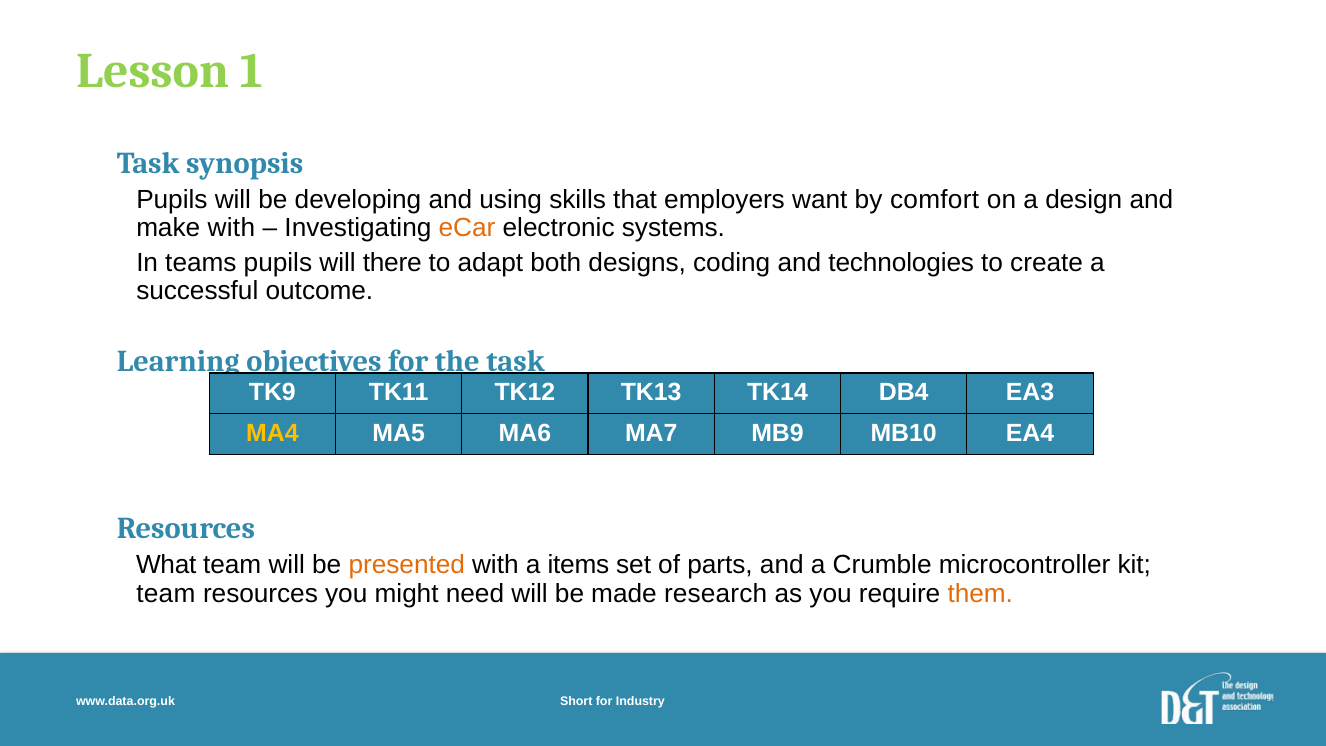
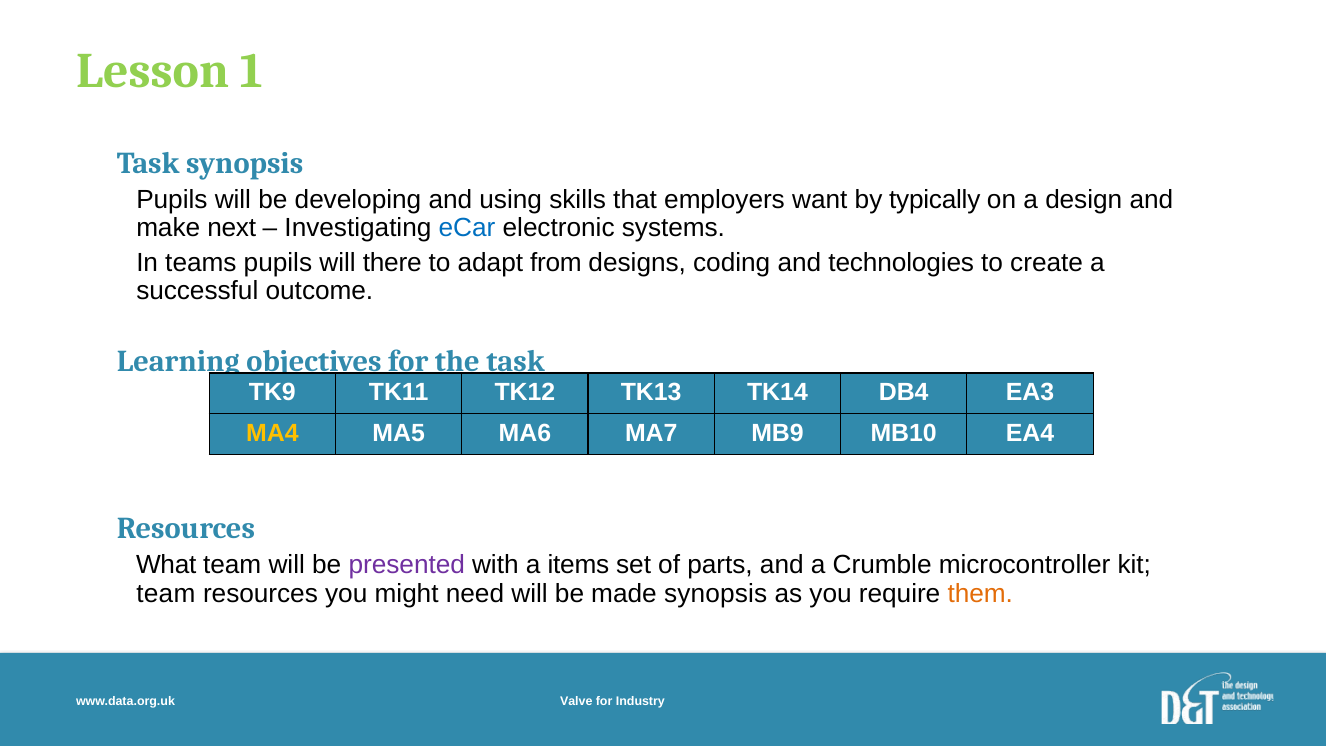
comfort: comfort -> typically
make with: with -> next
eCar colour: orange -> blue
both: both -> from
presented colour: orange -> purple
made research: research -> synopsis
Short: Short -> Valve
